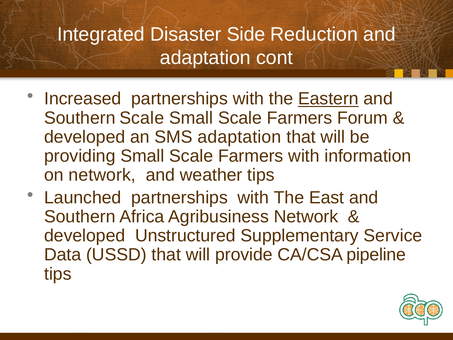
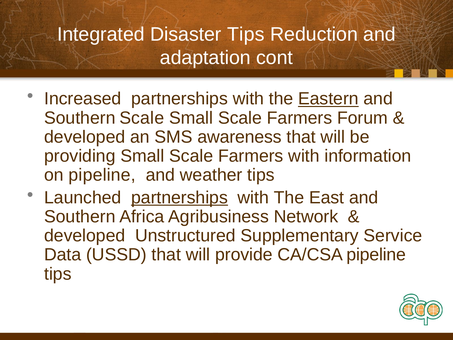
Disaster Side: Side -> Tips
SMS adaptation: adaptation -> awareness
on network: network -> pipeline
partnerships at (180, 198) underline: none -> present
